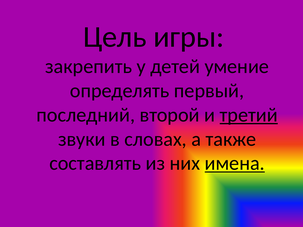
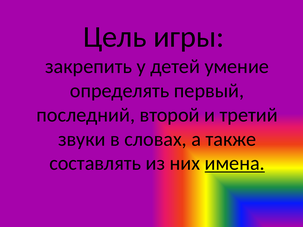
третий underline: present -> none
